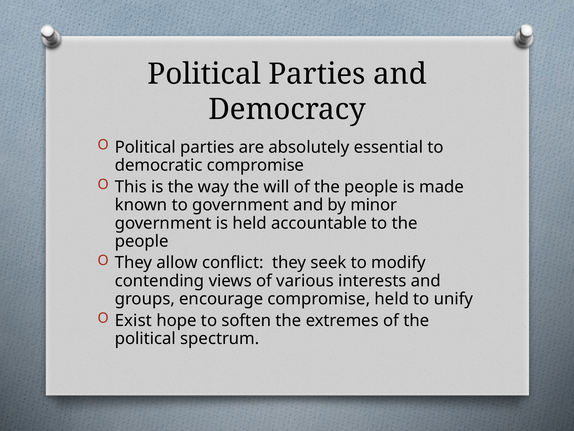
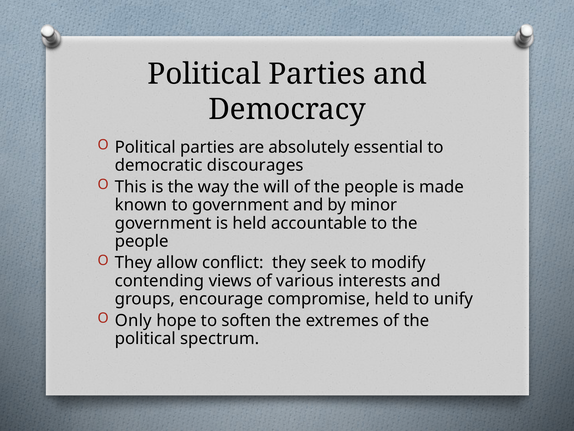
democratic compromise: compromise -> discourages
Exist: Exist -> Only
